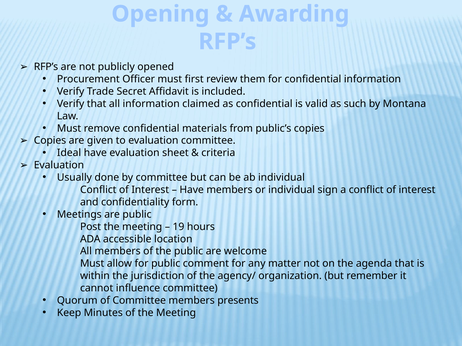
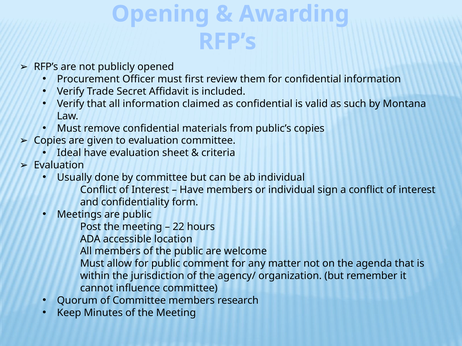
19: 19 -> 22
presents: presents -> research
